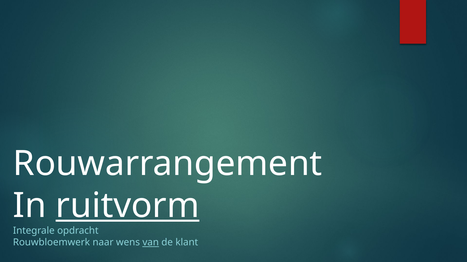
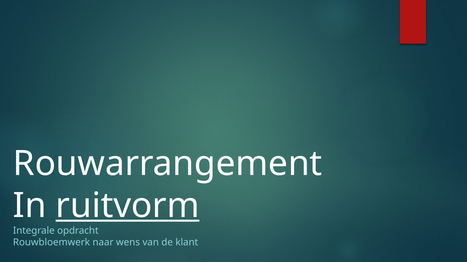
van underline: present -> none
